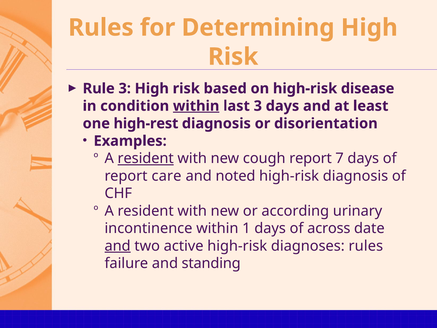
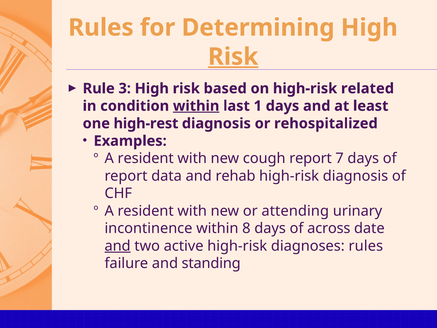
Risk at (233, 57) underline: none -> present
disease: disease -> related
last 3: 3 -> 1
disorientation: disorientation -> rehospitalized
resident at (146, 158) underline: present -> none
care: care -> data
noted: noted -> rehab
according: according -> attending
1: 1 -> 8
